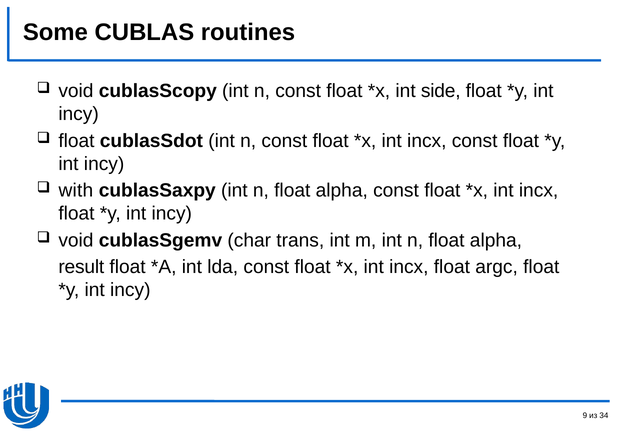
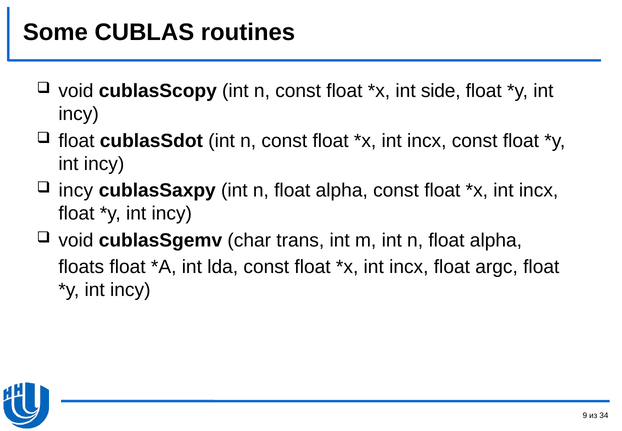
with at (76, 190): with -> incy
result: result -> floats
